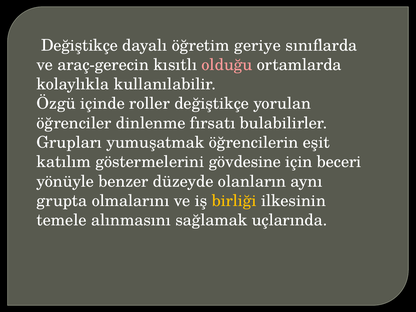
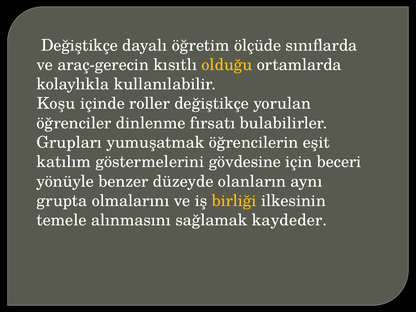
geriye: geriye -> ölçüde
olduğu colour: pink -> yellow
Özgü: Özgü -> Koşu
uçlarında: uçlarında -> kaydeder
